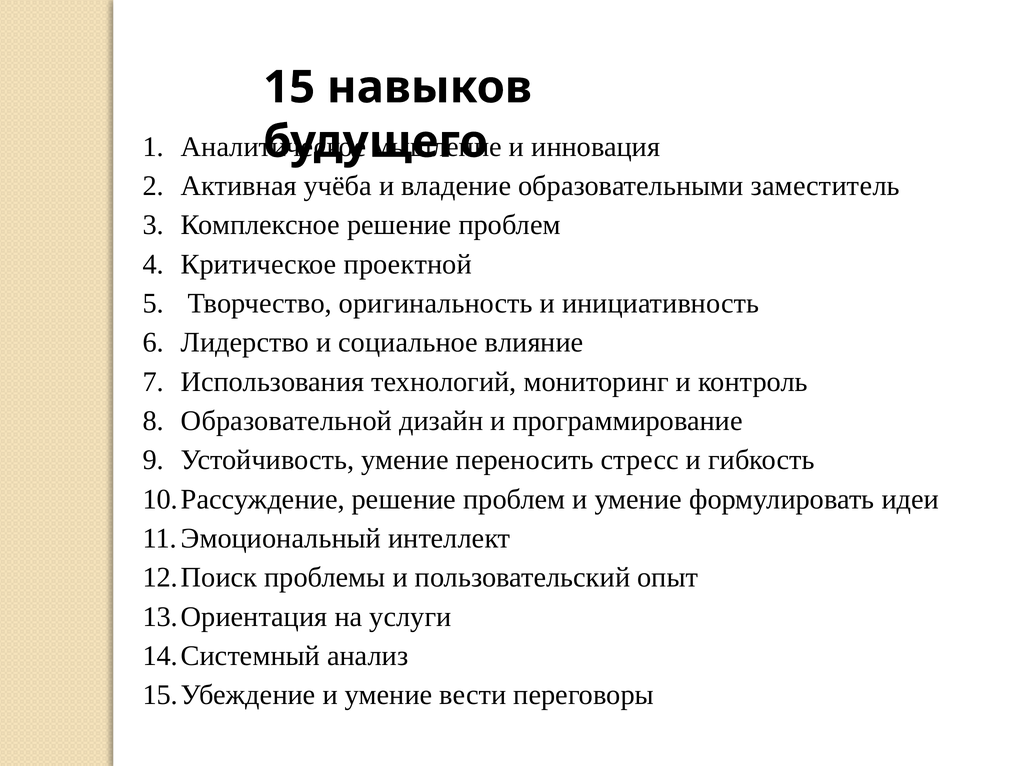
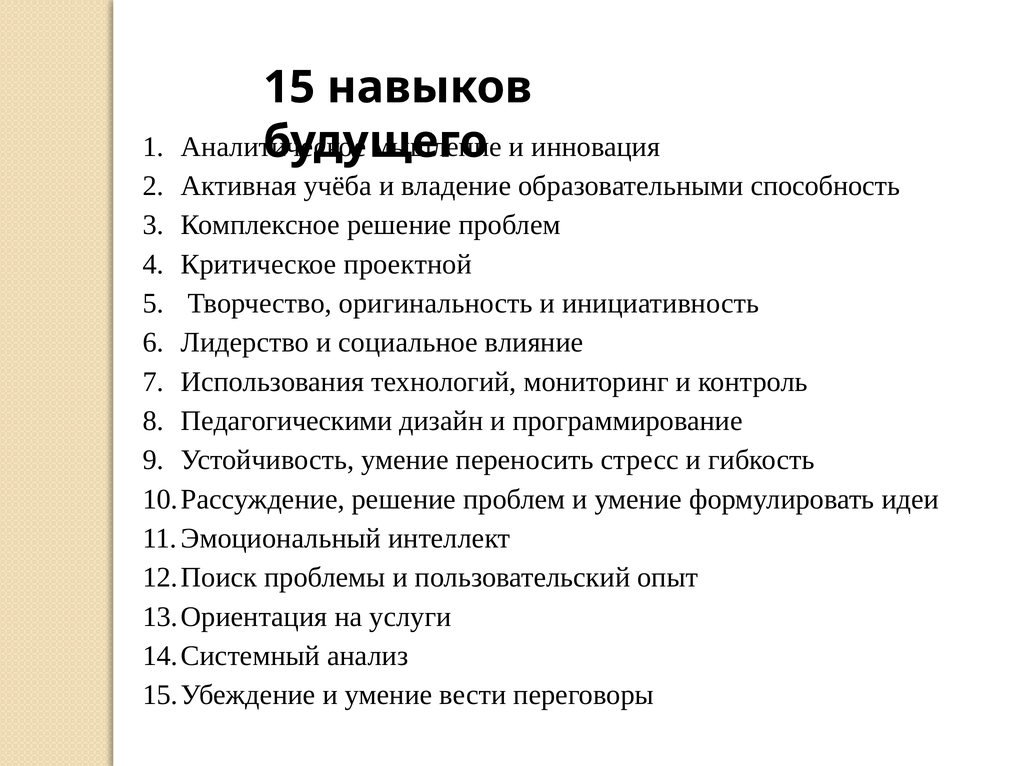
заместитель: заместитель -> способность
Образовательной: Образовательной -> Педагогическими
